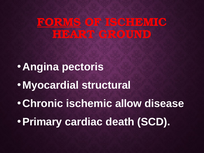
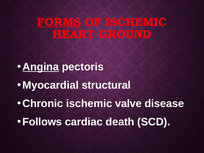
Angina underline: none -> present
allow: allow -> valve
Primary: Primary -> Follows
